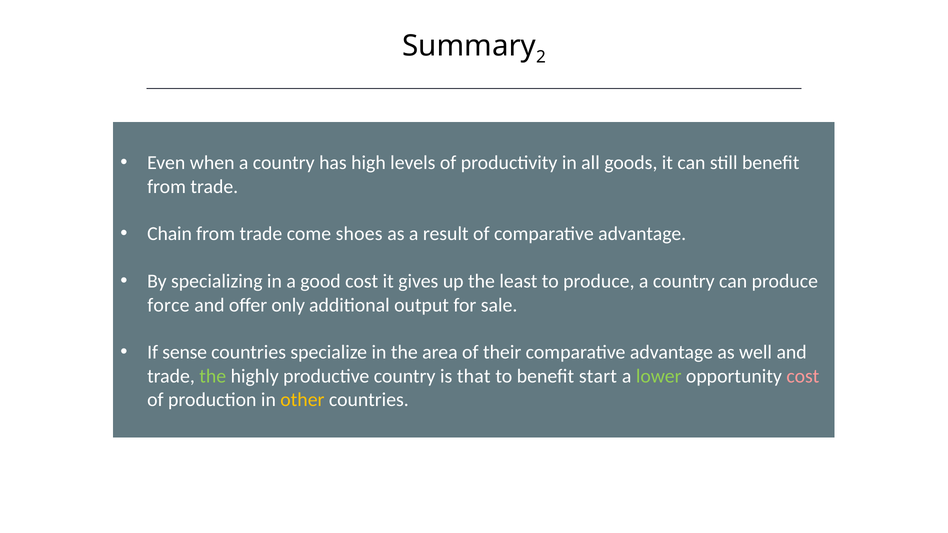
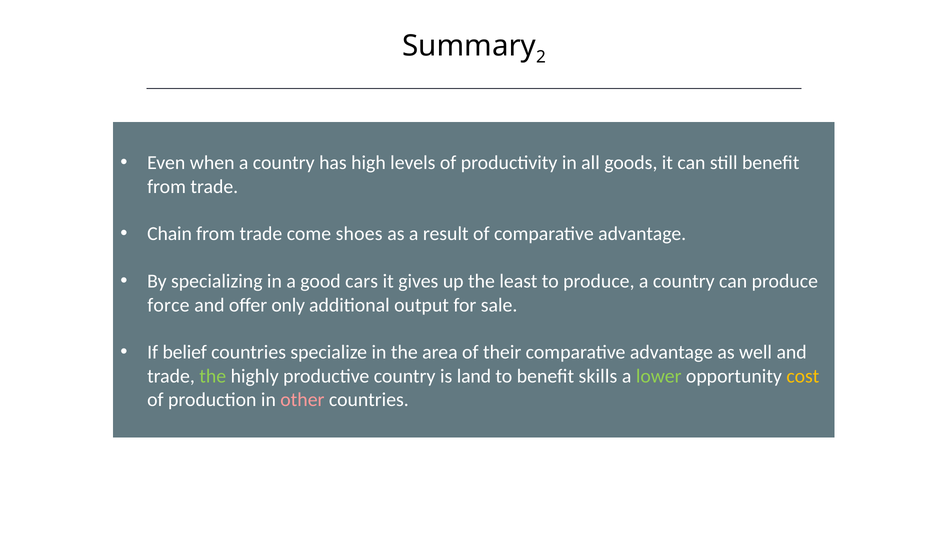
good cost: cost -> cars
sense: sense -> belief
that: that -> land
start: start -> skills
cost at (803, 376) colour: pink -> yellow
other colour: yellow -> pink
